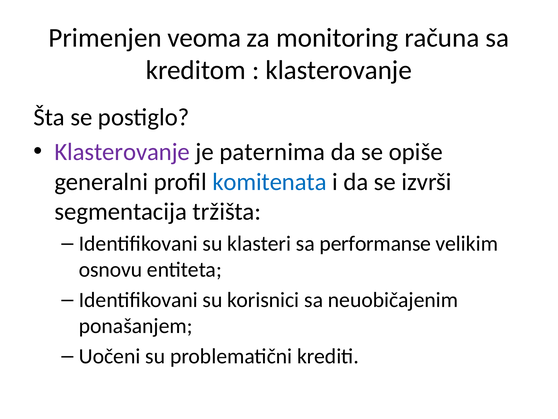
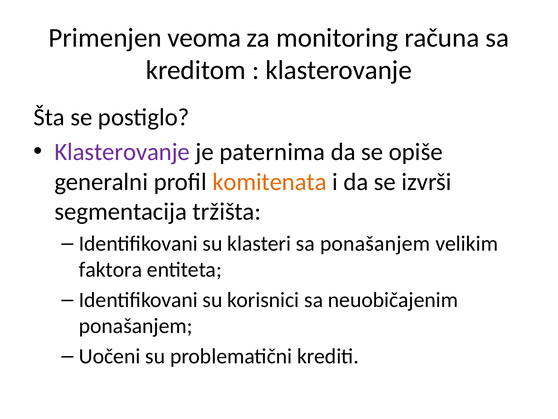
komitenata colour: blue -> orange
sa performanse: performanse -> ponašanjem
osnovu: osnovu -> faktora
